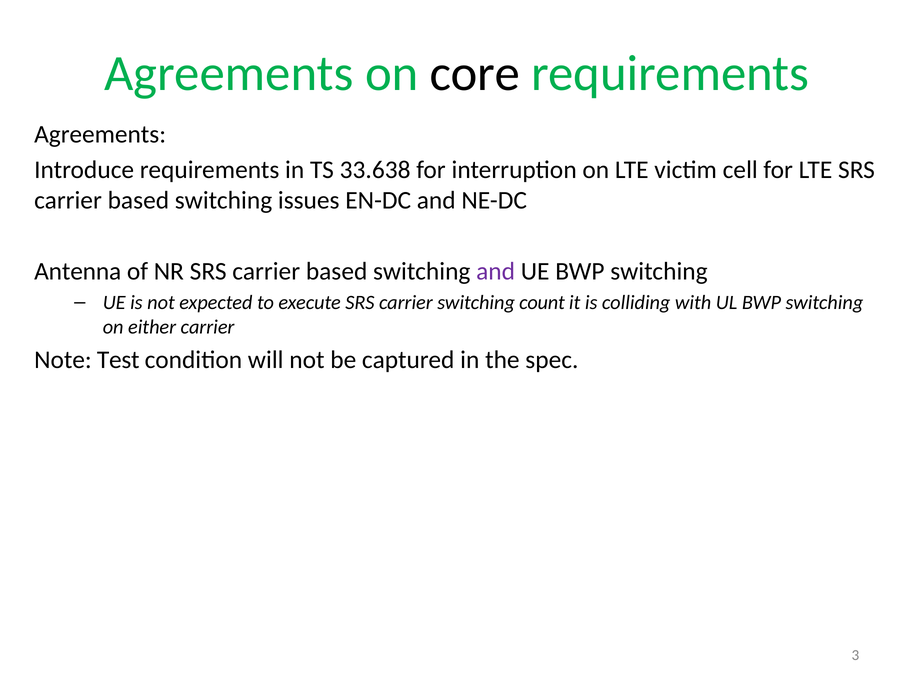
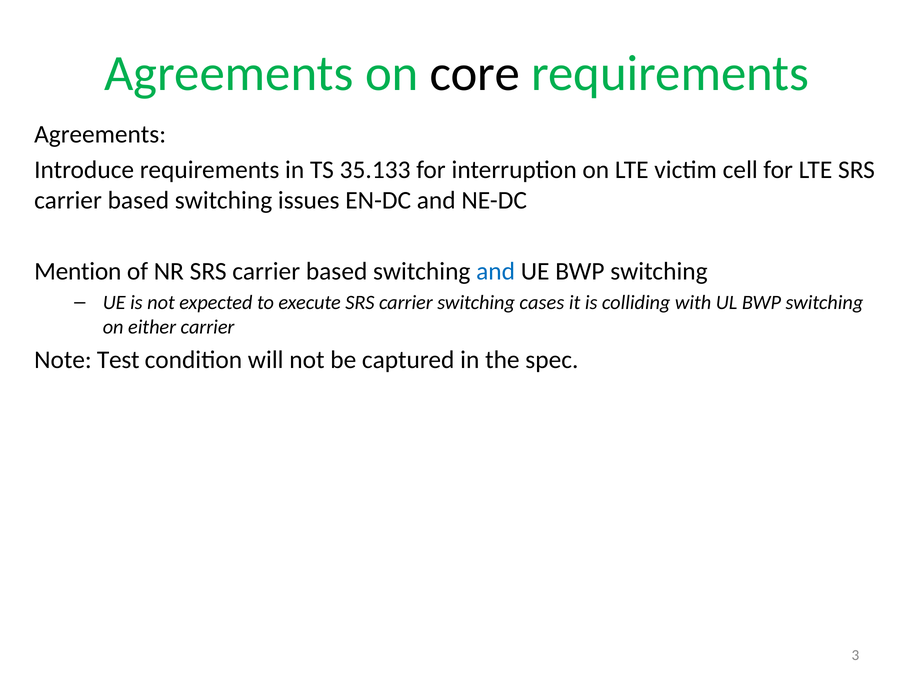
33.638: 33.638 -> 35.133
Antenna: Antenna -> Mention
and at (496, 271) colour: purple -> blue
count: count -> cases
